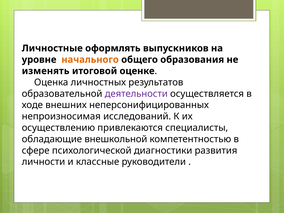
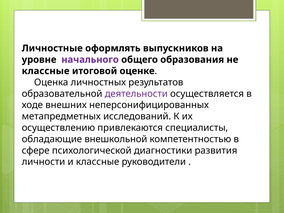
начального colour: orange -> purple
изменять at (46, 71): изменять -> классные
непроизносимая: непроизносимая -> метапредметных
